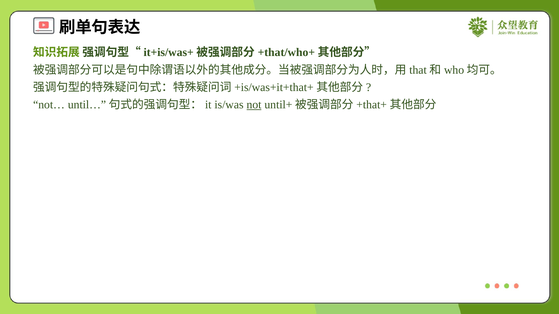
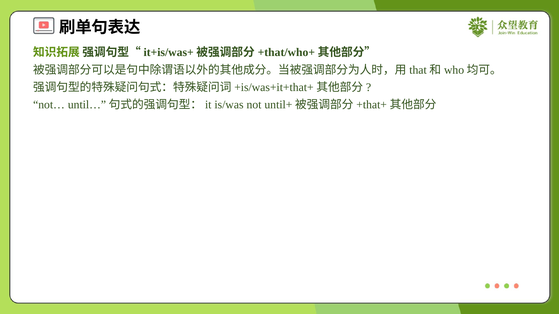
not underline: present -> none
